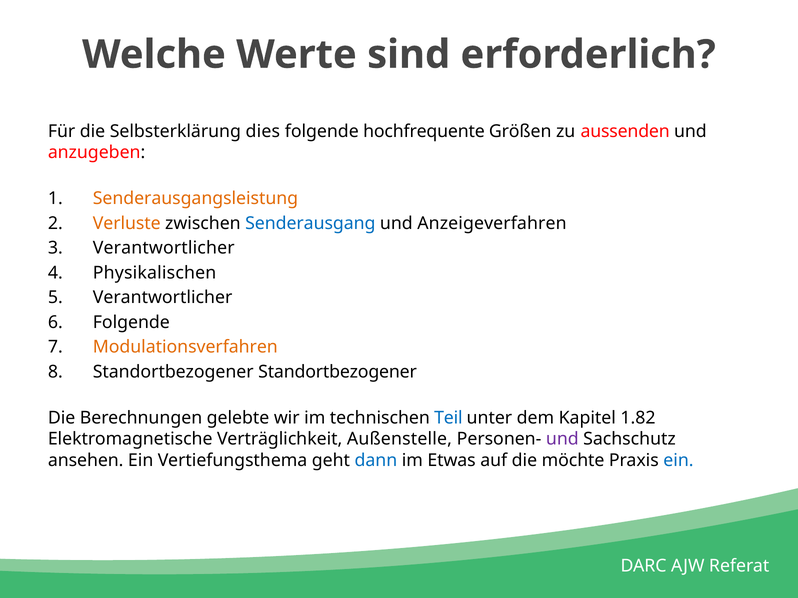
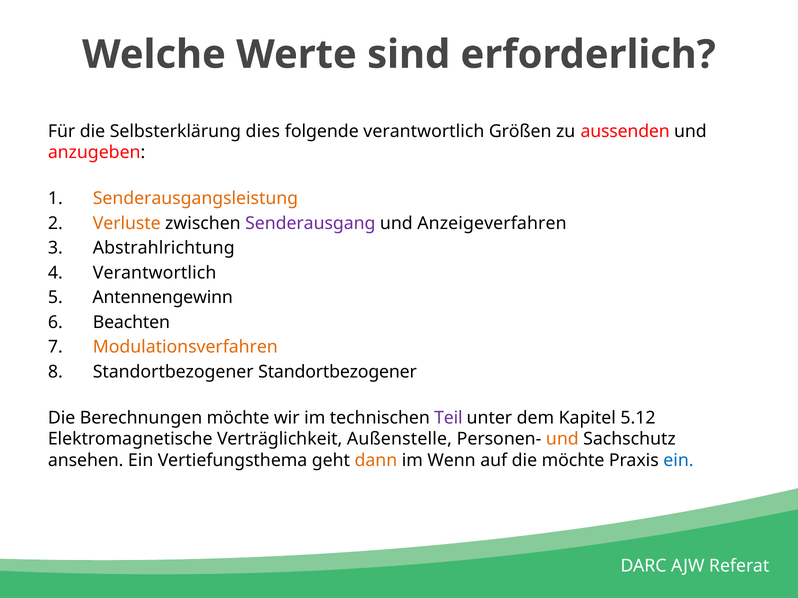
folgende hochfrequente: hochfrequente -> verantwortlich
Senderausgang colour: blue -> purple
Verantwortlicher at (164, 248): Verantwortlicher -> Abstrahlrichtung
Physikalischen at (155, 273): Physikalischen -> Verantwortlich
Verantwortlicher at (163, 298): Verantwortlicher -> Antennengewinn
Folgende at (131, 323): Folgende -> Beachten
Berechnungen gelebte: gelebte -> möchte
Teil colour: blue -> purple
1.82: 1.82 -> 5.12
und at (562, 439) colour: purple -> orange
dann colour: blue -> orange
Etwas: Etwas -> Wenn
